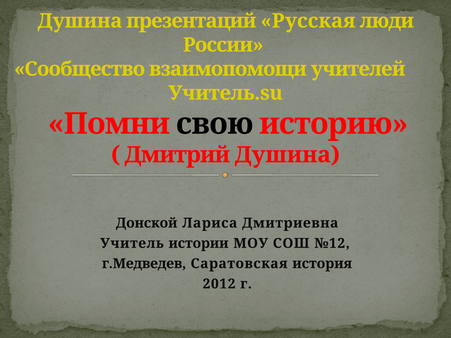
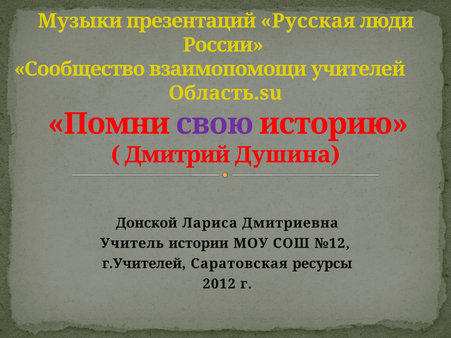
Душина at (80, 21): Душина -> Музыки
Учитель.su: Учитель.su -> Область.su
свою colour: black -> purple
г.Медведев: г.Медведев -> г.Учителей
история: история -> ресурсы
